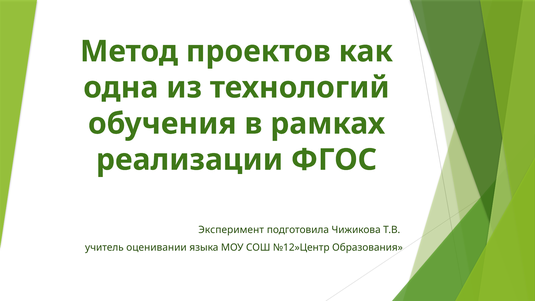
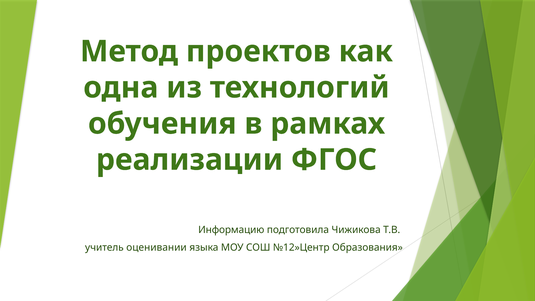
Эксперимент: Эксперимент -> Информацию
